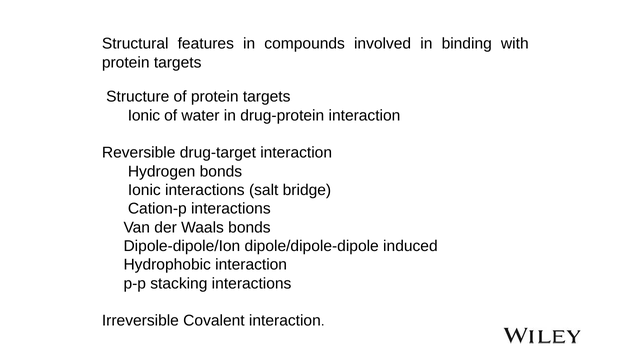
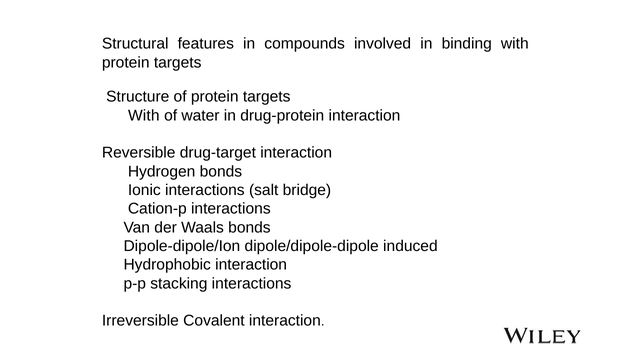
Ionic at (144, 116): Ionic -> With
